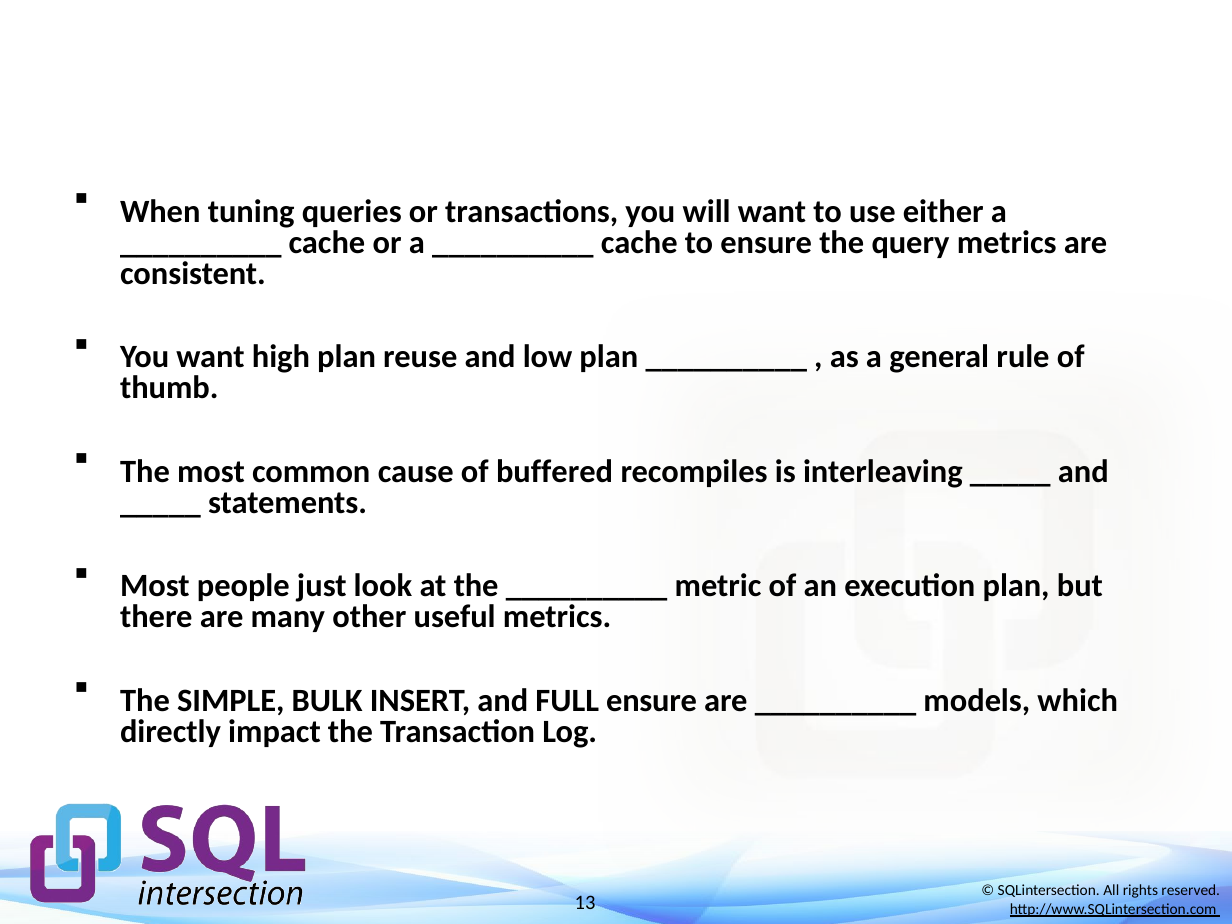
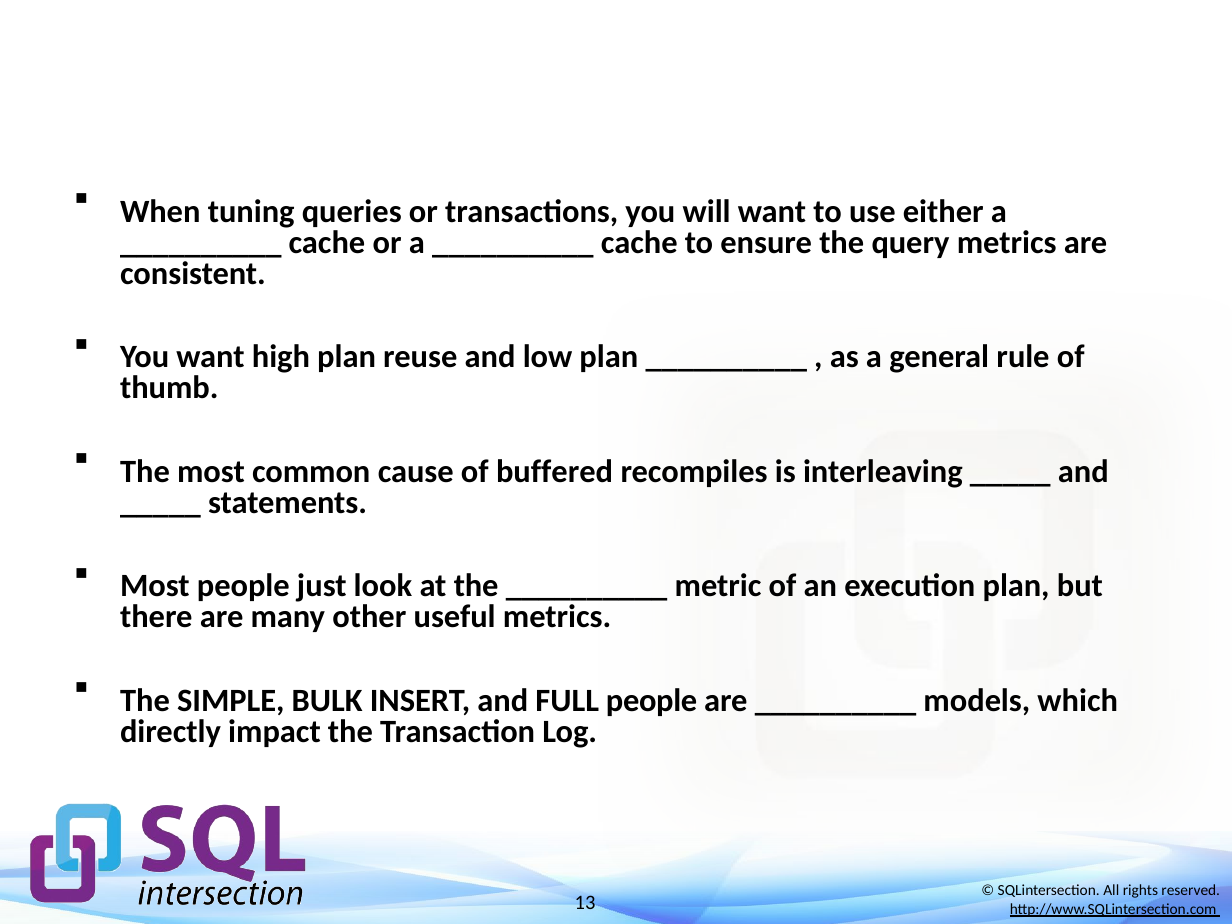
FULL ensure: ensure -> people
